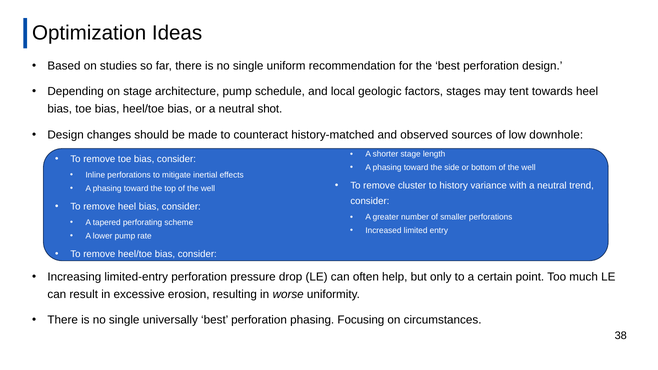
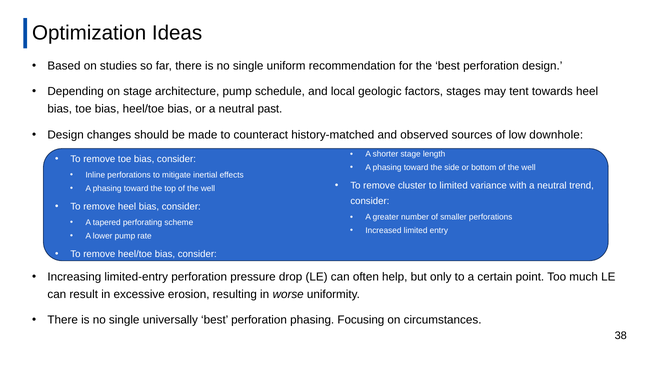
shot: shot -> past
to history: history -> limited
